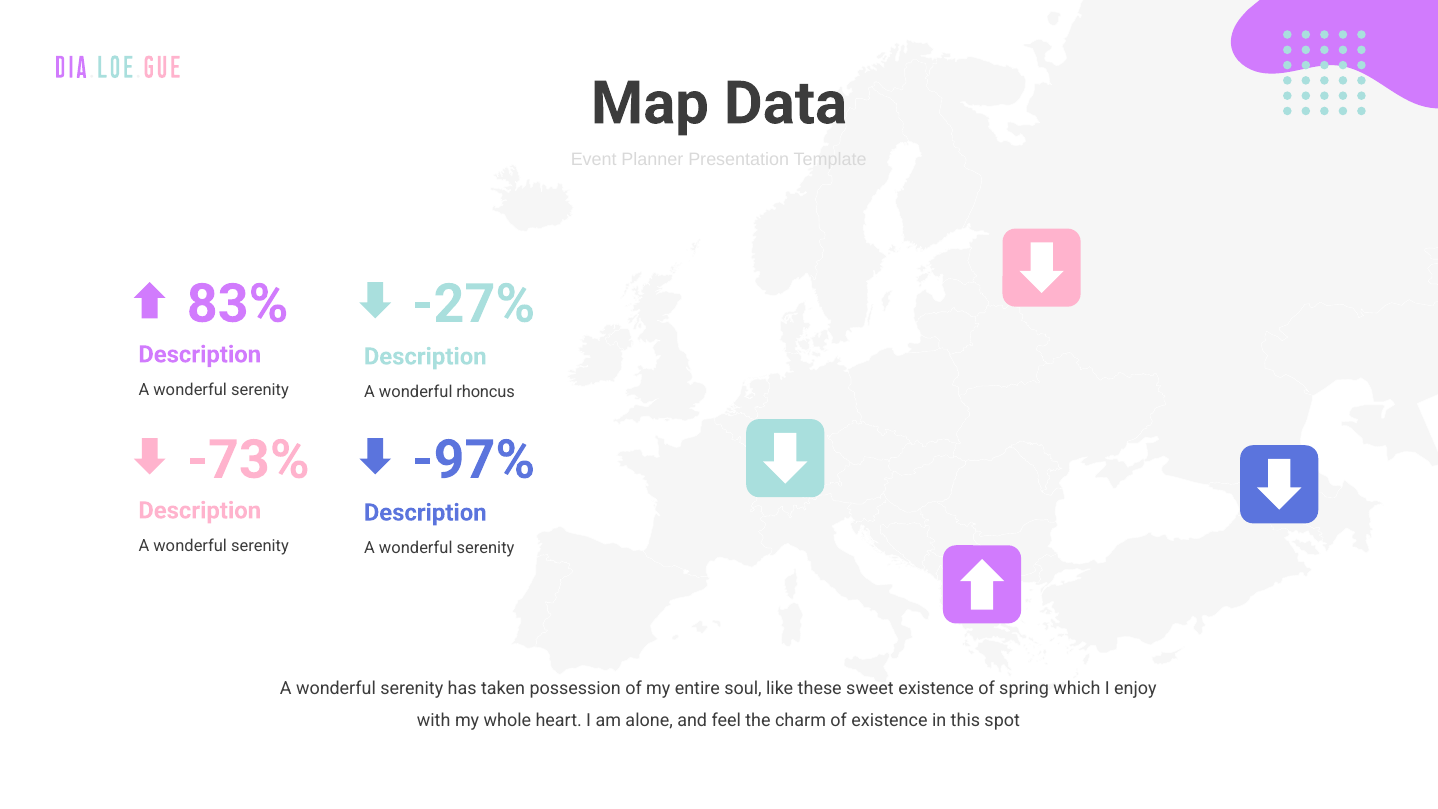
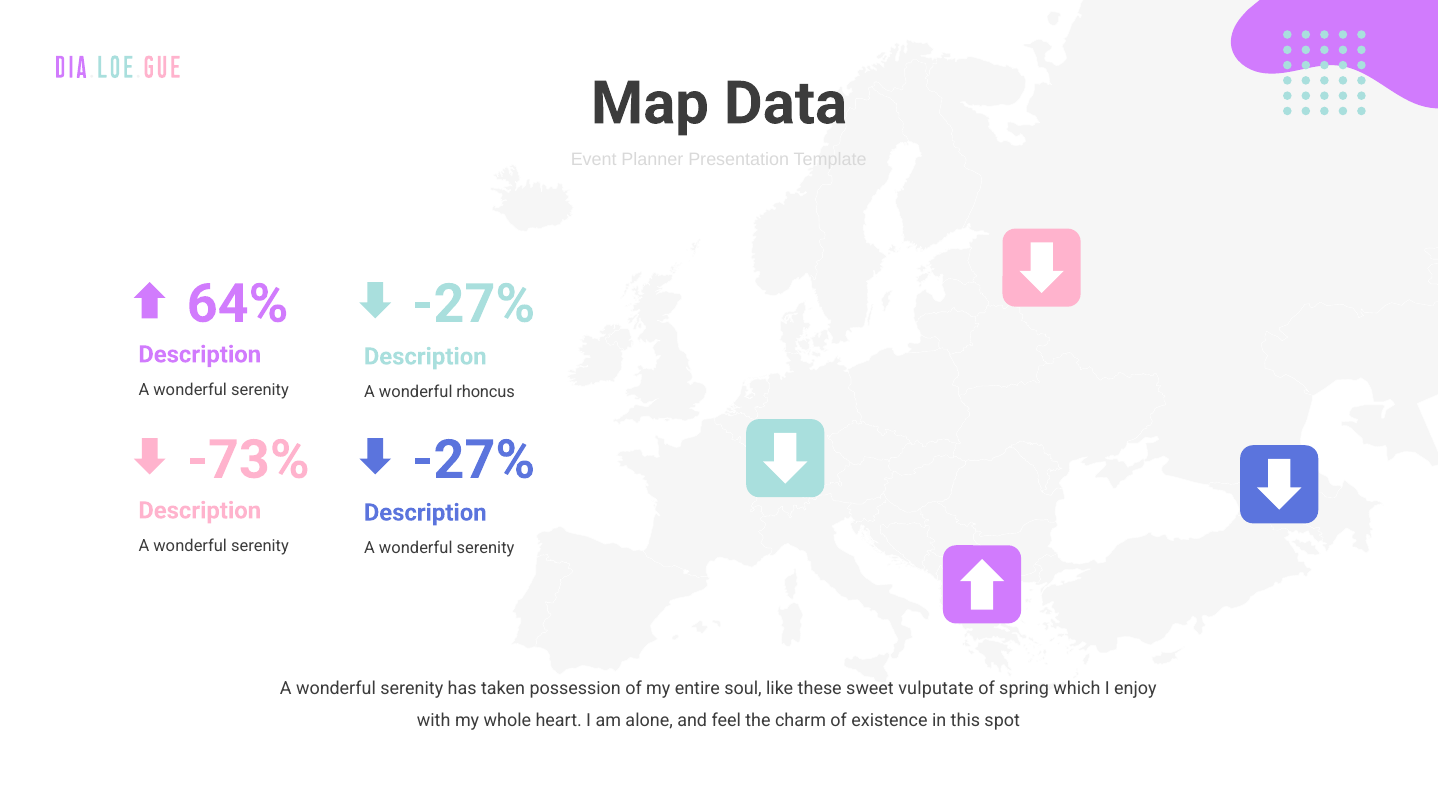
83%: 83% -> 64%
-97% at (474, 460): -97% -> -27%
sweet existence: existence -> vulputate
